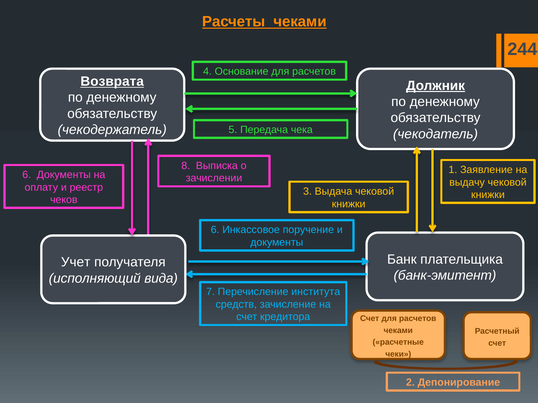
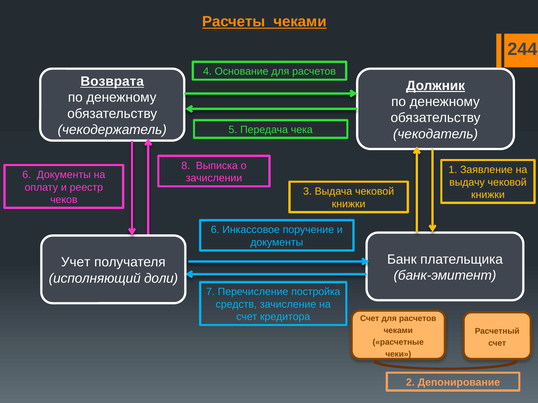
вида: вида -> доли
института: института -> постройка
